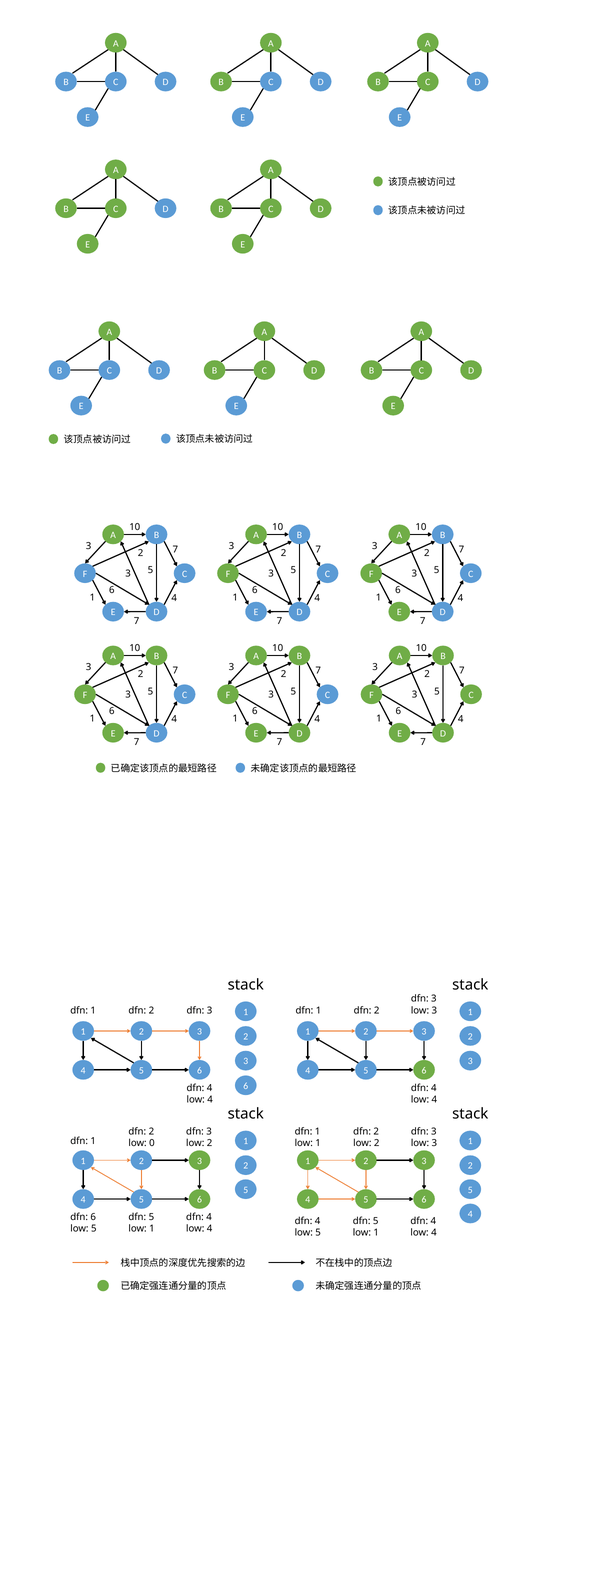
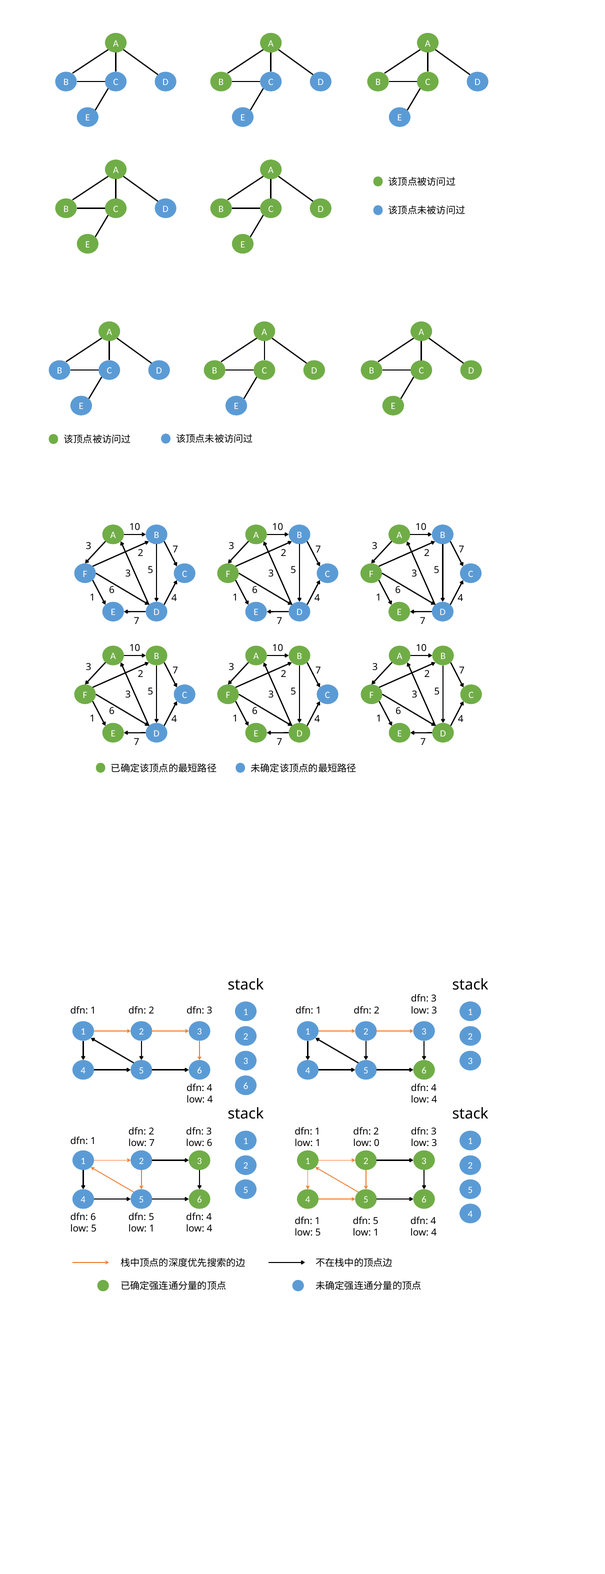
low 0: 0 -> 7
2 at (210, 1143): 2 -> 6
2 at (377, 1143): 2 -> 0
4 at (318, 1221): 4 -> 1
